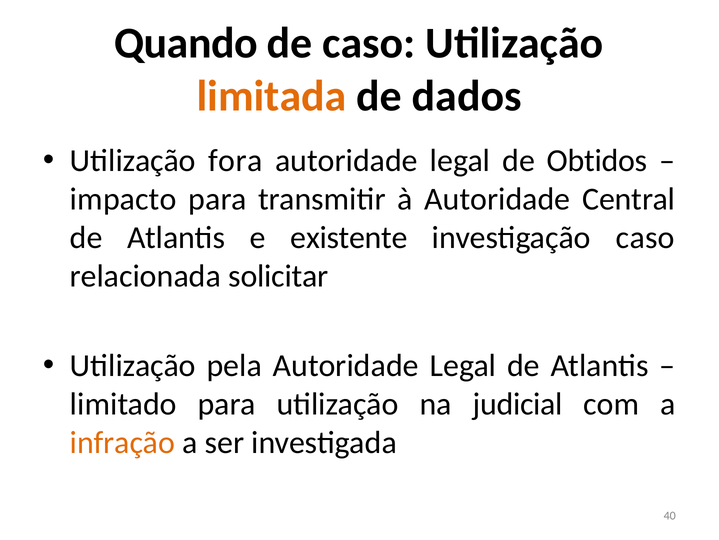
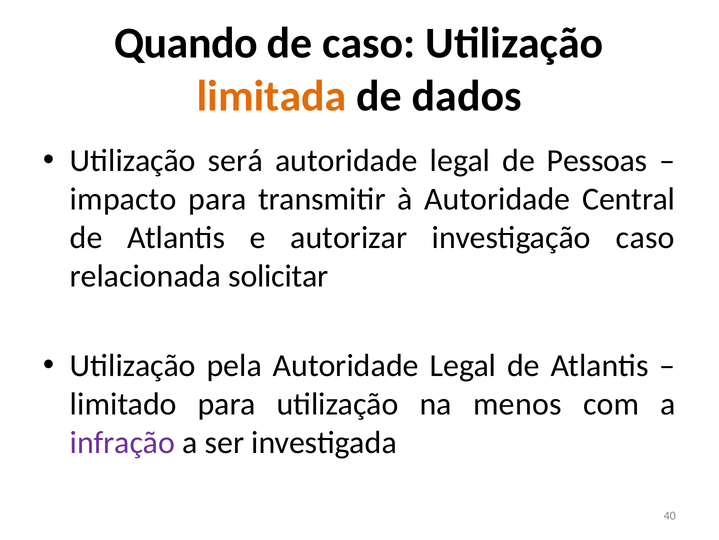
fora: fora -> será
Obtidos: Obtidos -> Pessoas
existente: existente -> autorizar
judicial: judicial -> menos
infração colour: orange -> purple
